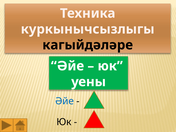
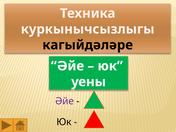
Әйе at (65, 101) colour: blue -> purple
